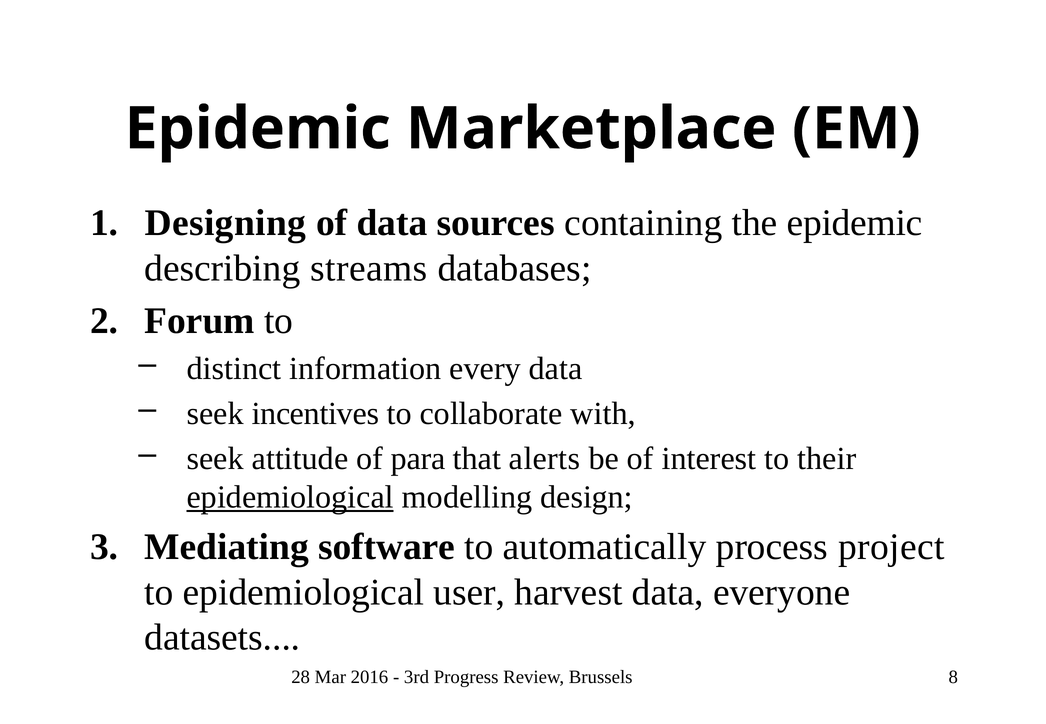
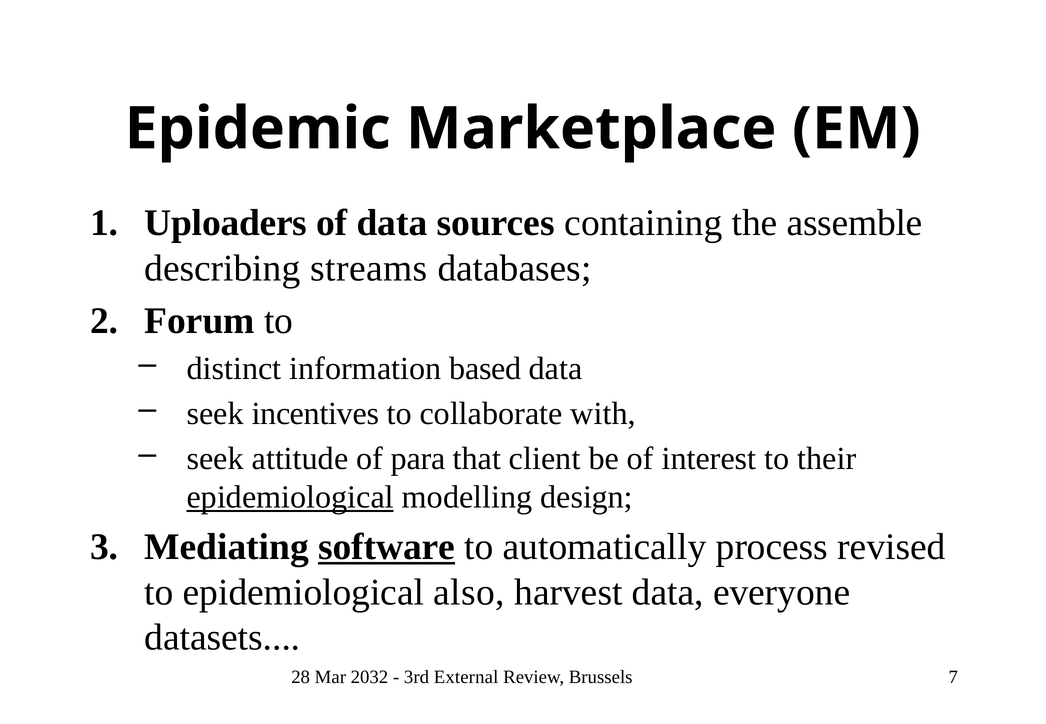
Designing: Designing -> Uploaders
the epidemic: epidemic -> assemble
every: every -> based
alerts: alerts -> client
software underline: none -> present
project: project -> revised
user: user -> also
2016: 2016 -> 2032
Progress: Progress -> External
8: 8 -> 7
